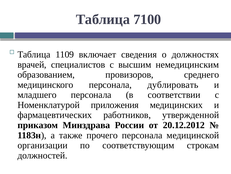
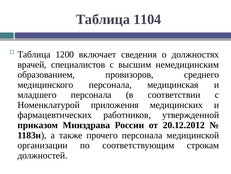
7100: 7100 -> 1104
1109: 1109 -> 1200
дублировать: дублировать -> медицинская
